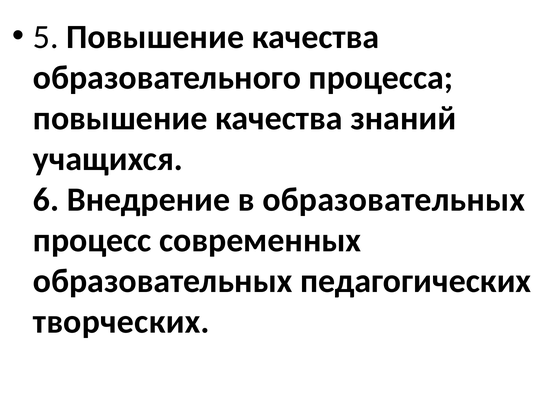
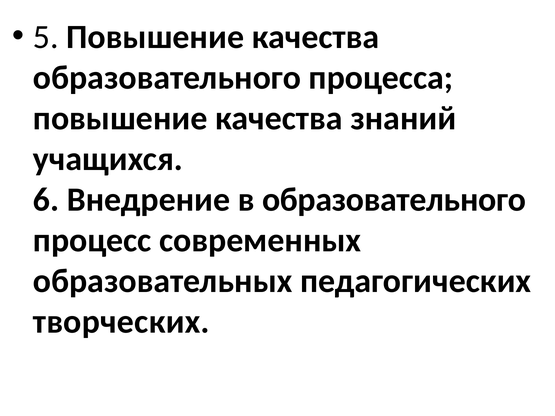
в образовательных: образовательных -> образовательного
